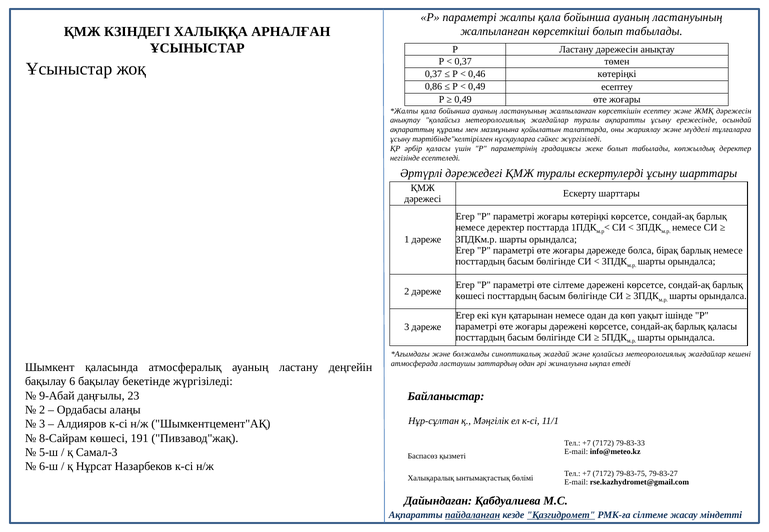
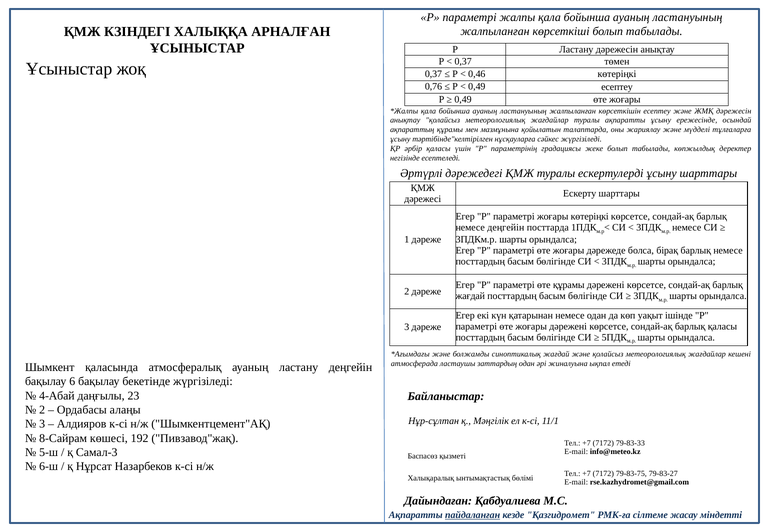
0,86: 0,86 -> 0,76
немесе деректер: деректер -> деңгейін
өте сілтеме: сілтеме -> құрамы
көшесі at (470, 296): көшесі -> жағдай
9-Абай: 9-Абай -> 4-Абай
191: 191 -> 192
Қазгидромет underline: present -> none
